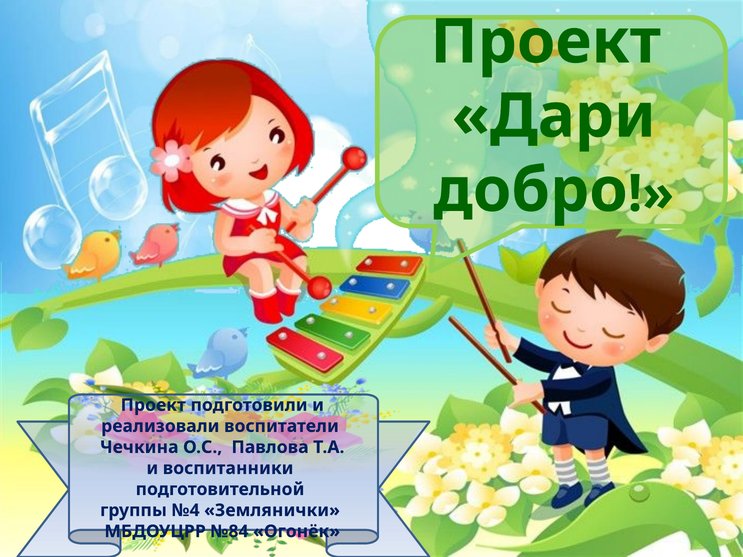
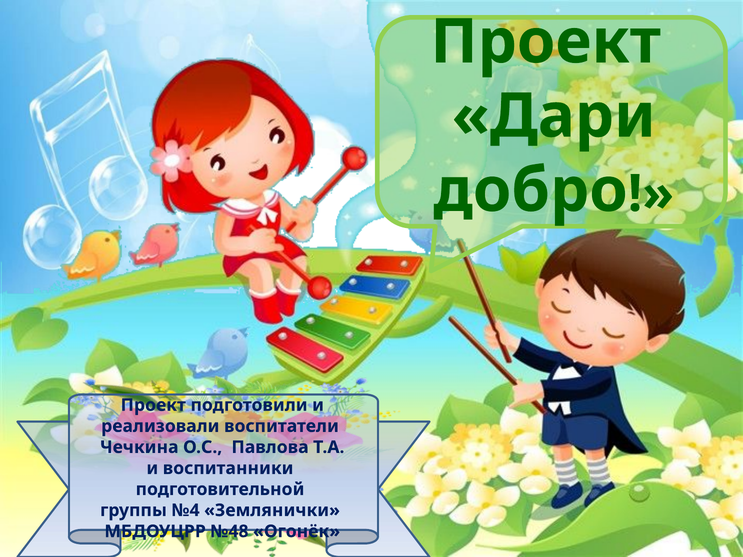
№84: №84 -> №48
